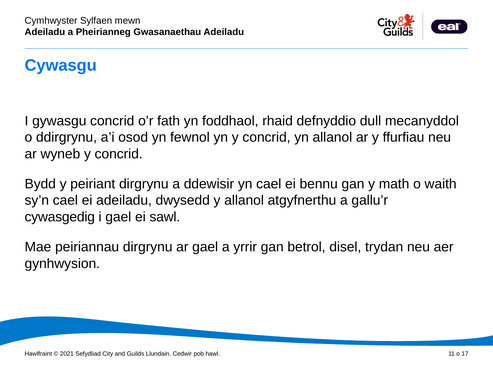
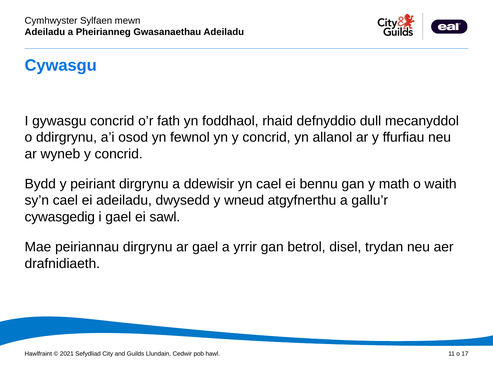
y allanol: allanol -> wneud
gynhwysion: gynhwysion -> drafnidiaeth
